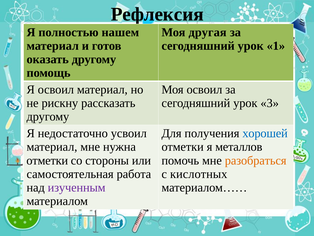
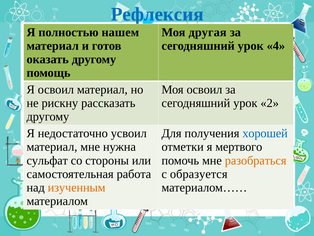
Рефлексия colour: black -> blue
1: 1 -> 4
3: 3 -> 2
металлов: металлов -> мертвого
отметки at (47, 160): отметки -> сульфат
кислотных: кислотных -> образуется
изученным colour: purple -> orange
